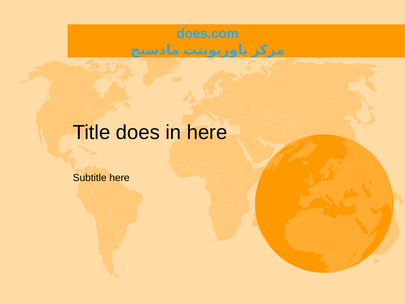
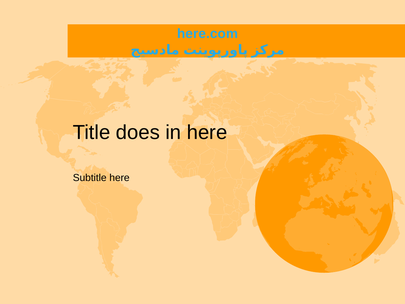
does.com: does.com -> here.com
